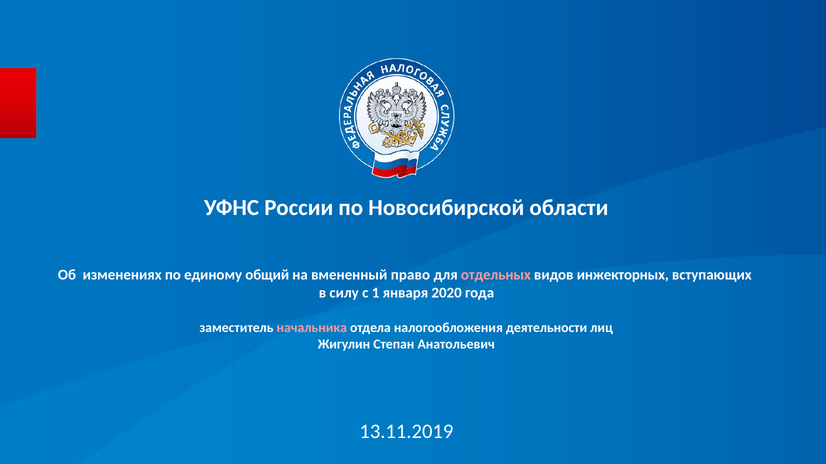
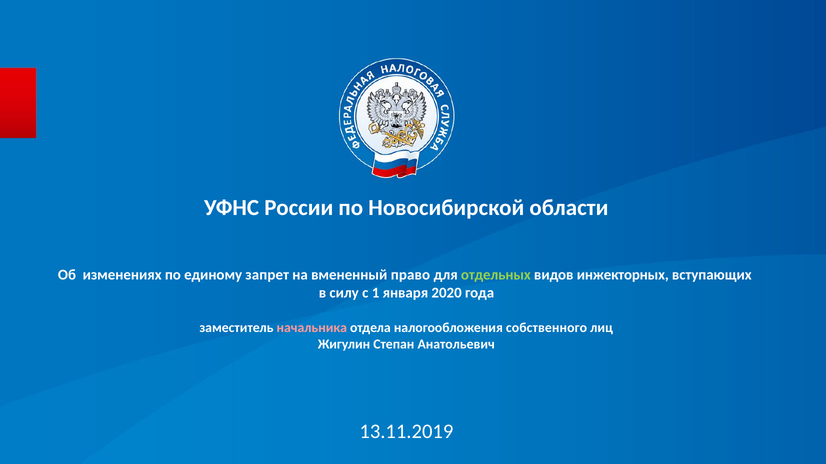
общий: общий -> запрет
отдельных colour: pink -> light green
деятельности: деятельности -> собственного
